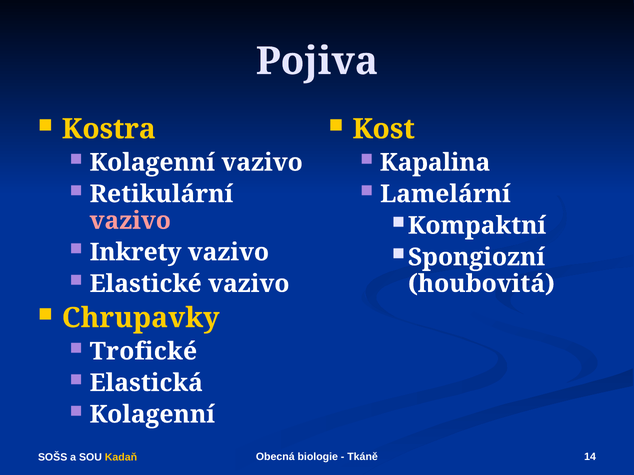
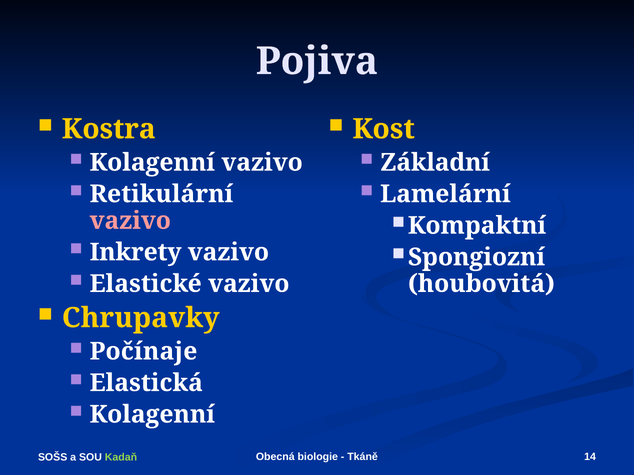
Kapalina: Kapalina -> Základní
Trofické: Trofické -> Počínaje
Kadaň colour: yellow -> light green
